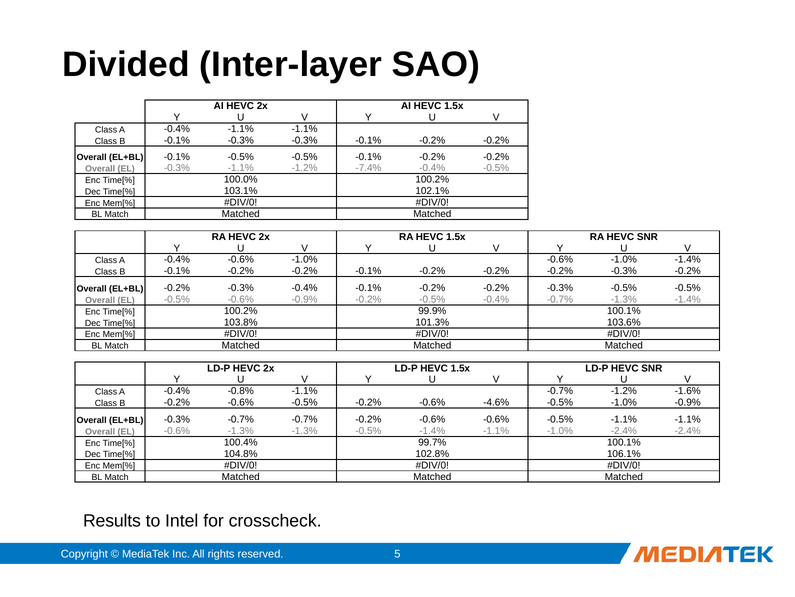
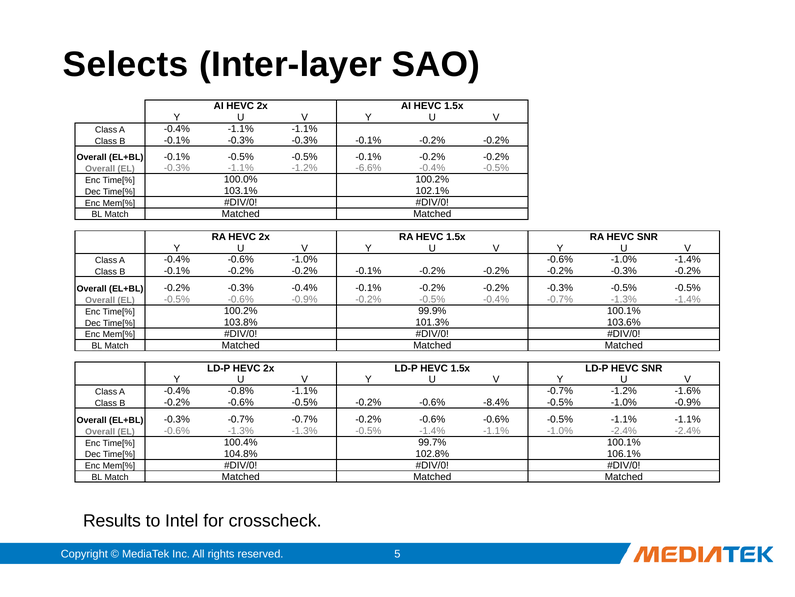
Divided: Divided -> Selects
-7.4%: -7.4% -> -6.6%
-4.6%: -4.6% -> -8.4%
